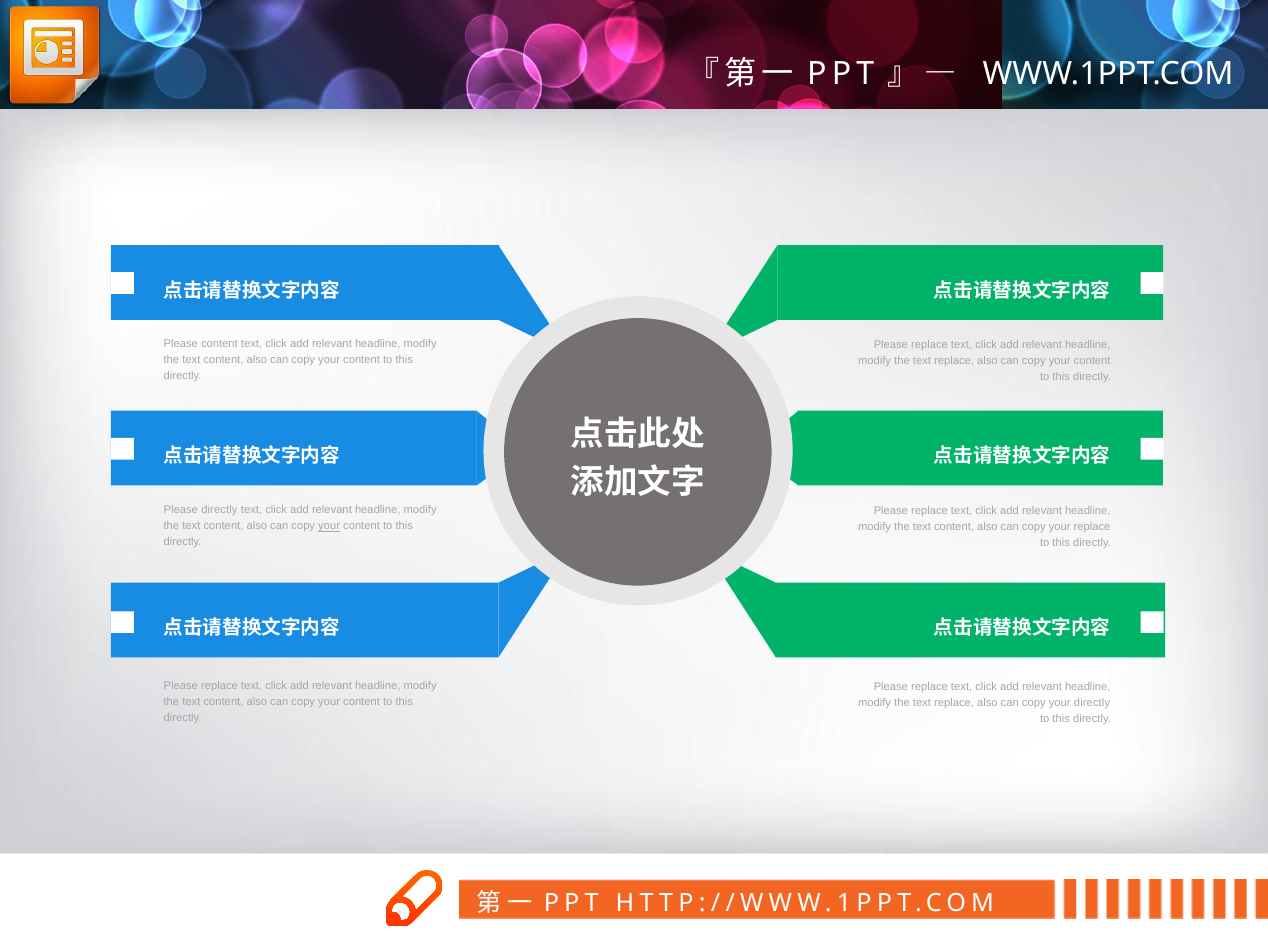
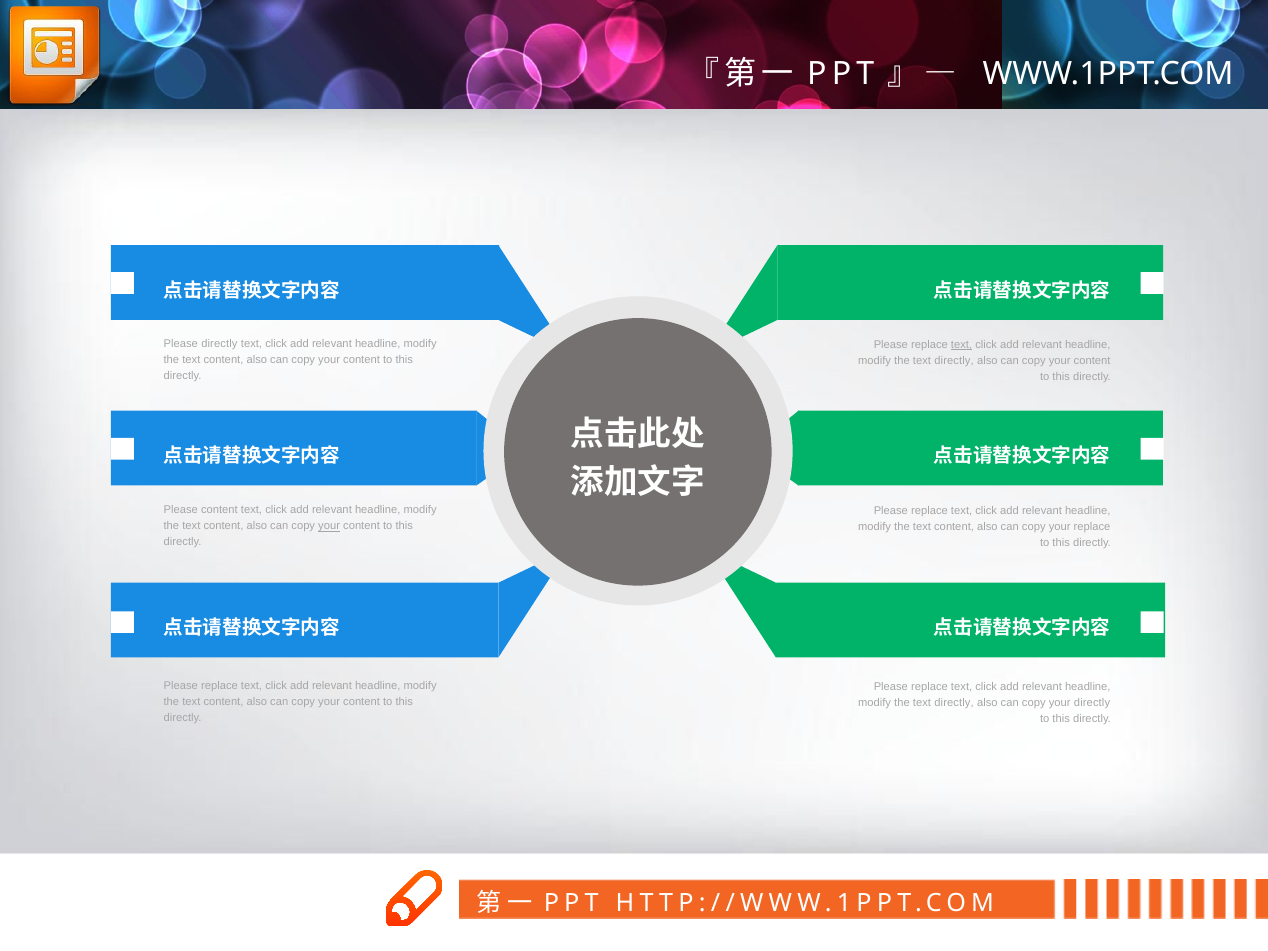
Please content: content -> directly
text at (962, 344) underline: none -> present
replace at (954, 360): replace -> directly
Please directly: directly -> content
replace at (954, 702): replace -> directly
